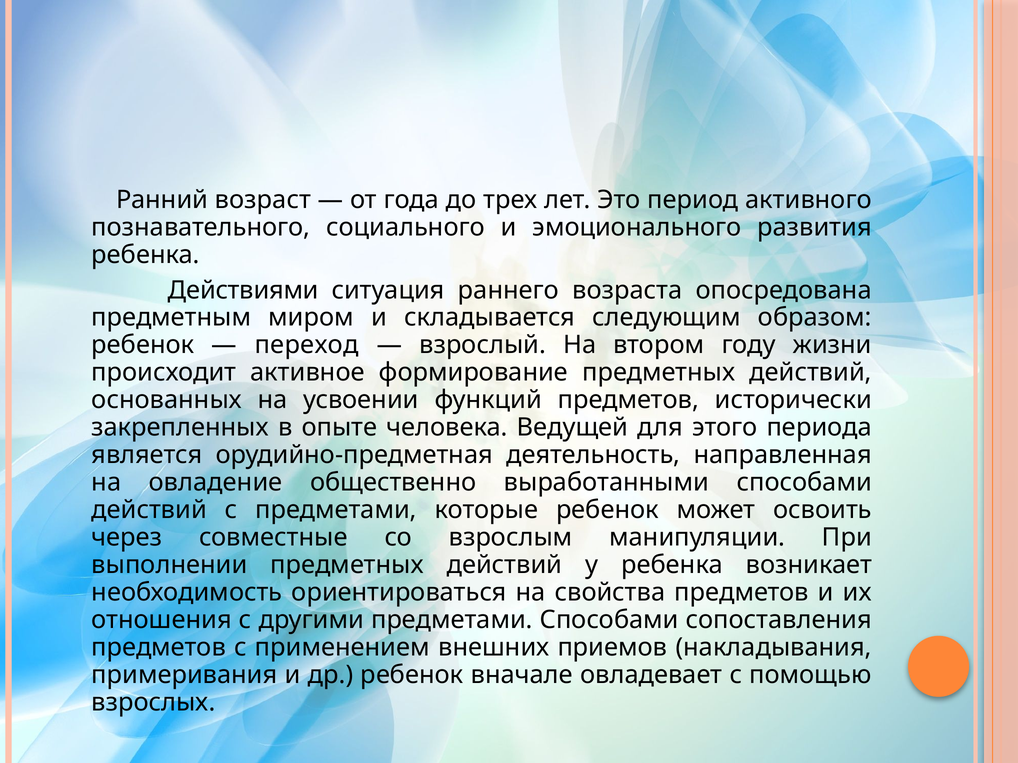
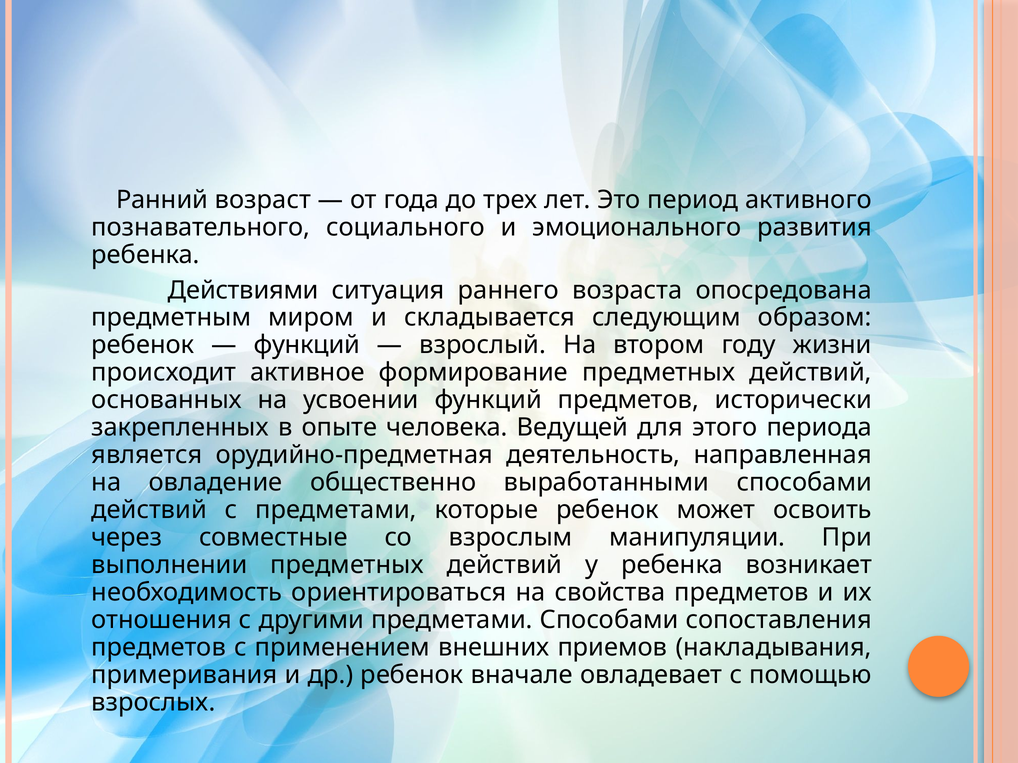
переход at (307, 345): переход -> функций
